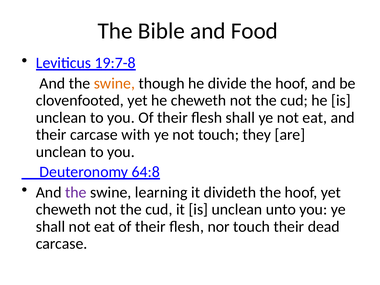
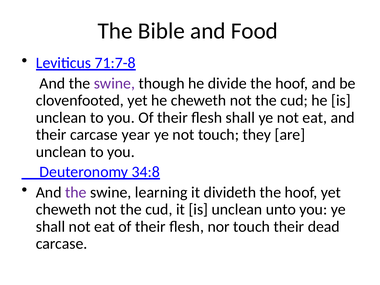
19:7-8: 19:7-8 -> 71:7-8
swine at (114, 83) colour: orange -> purple
with: with -> year
64:8: 64:8 -> 34:8
